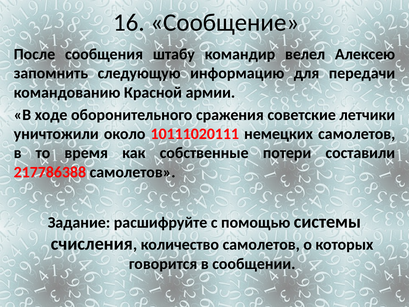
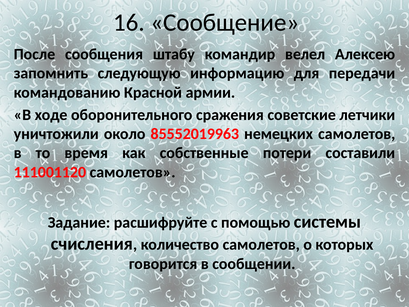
10111020111: 10111020111 -> 85552019963
217786388: 217786388 -> 111001120
